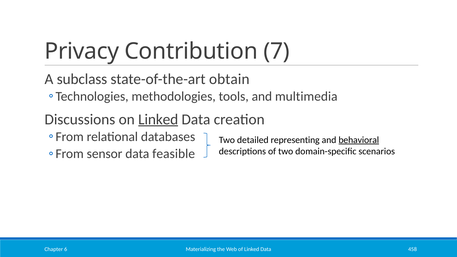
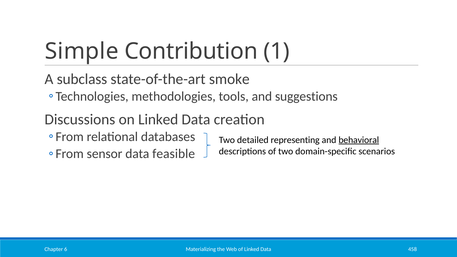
Privacy: Privacy -> Simple
7: 7 -> 1
obtain: obtain -> smoke
multimedia: multimedia -> suggestions
Linked at (158, 119) underline: present -> none
